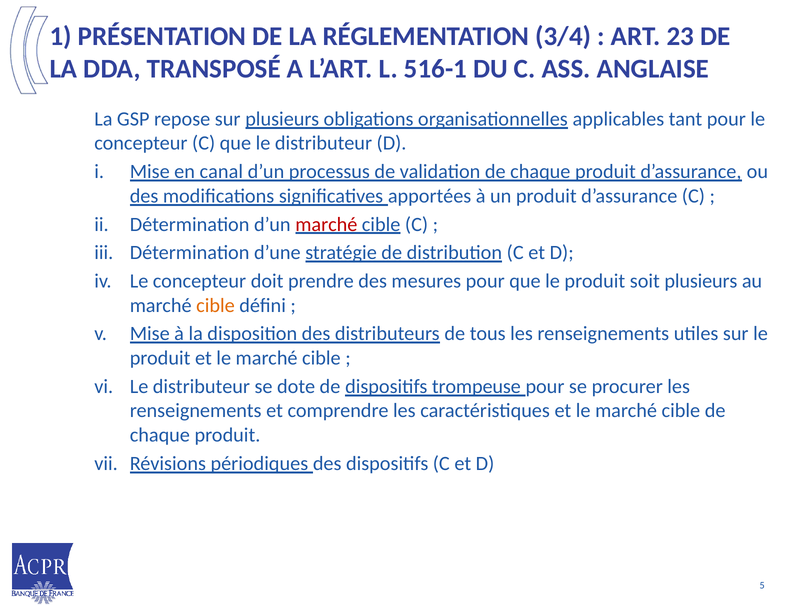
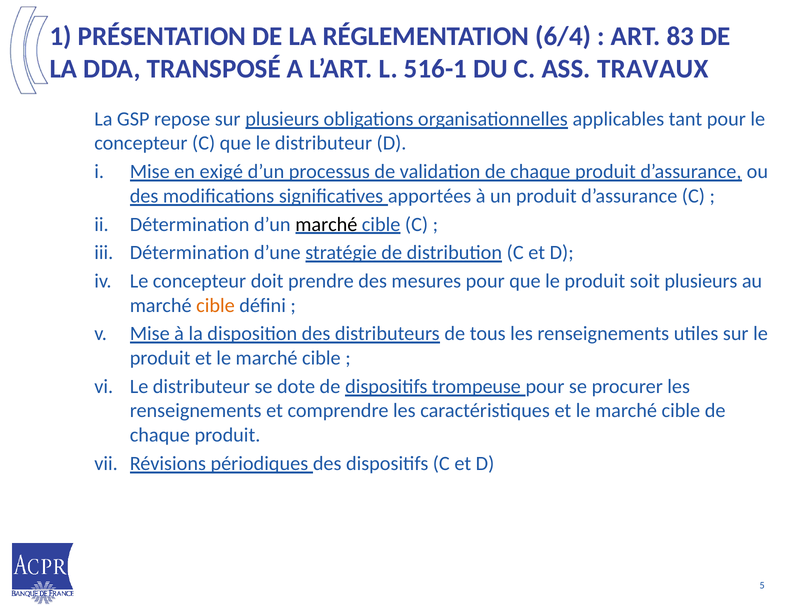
3/4: 3/4 -> 6/4
23: 23 -> 83
ANGLAISE: ANGLAISE -> TRAVAUX
canal: canal -> exigé
marché at (326, 224) colour: red -> black
